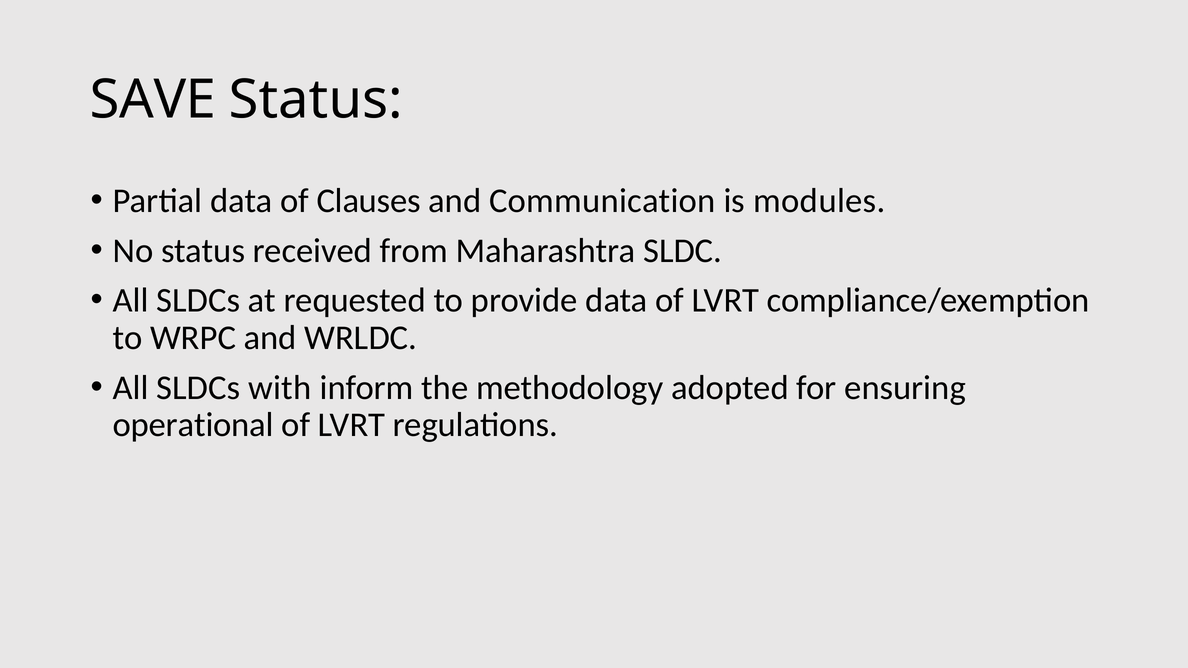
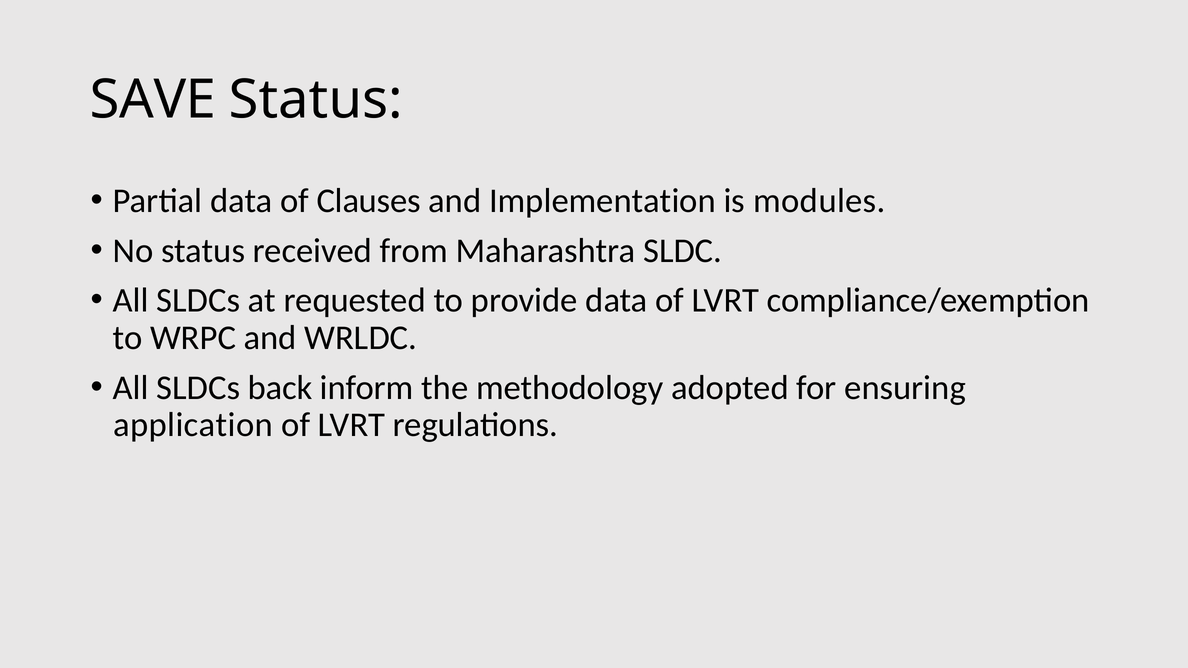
Communication: Communication -> Implementation
with: with -> back
operational: operational -> application
